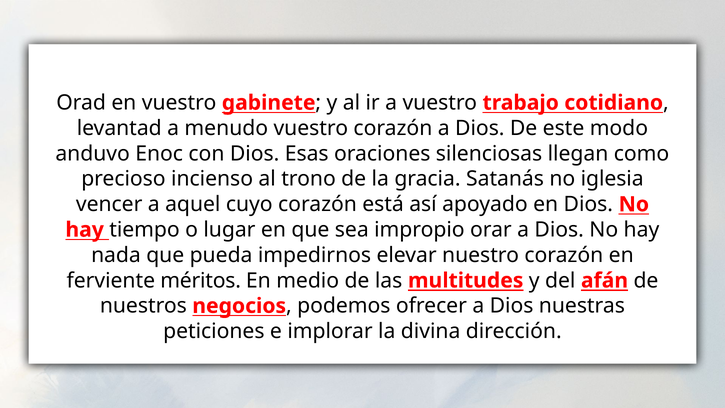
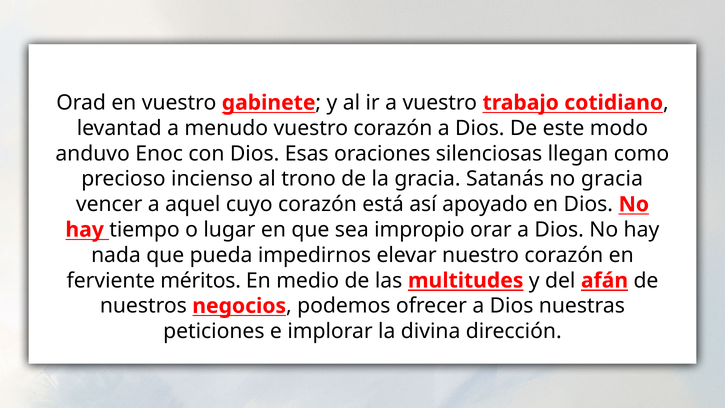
no iglesia: iglesia -> gracia
